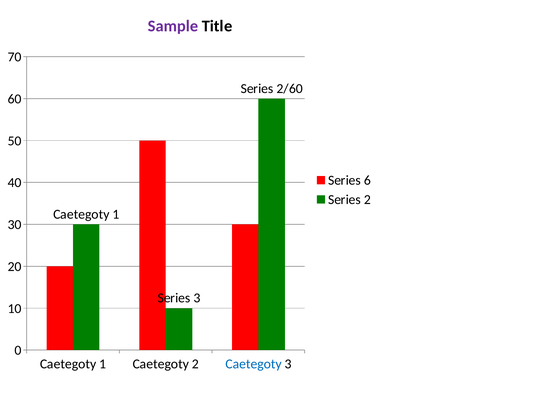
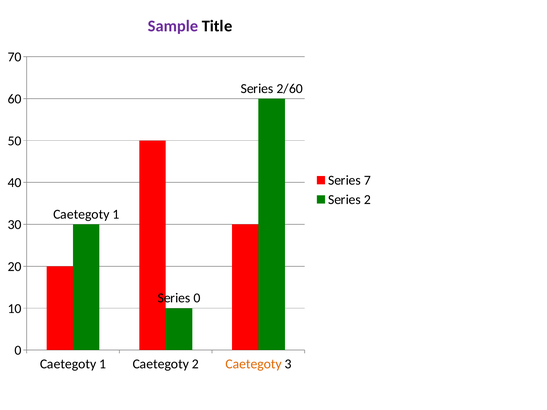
6: 6 -> 7
Series 3: 3 -> 0
Caetegoty at (253, 364) colour: blue -> orange
